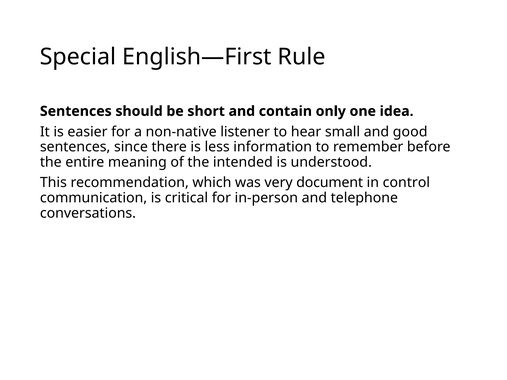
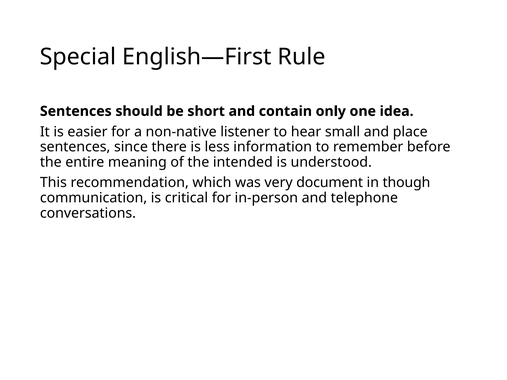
good: good -> place
control: control -> though
